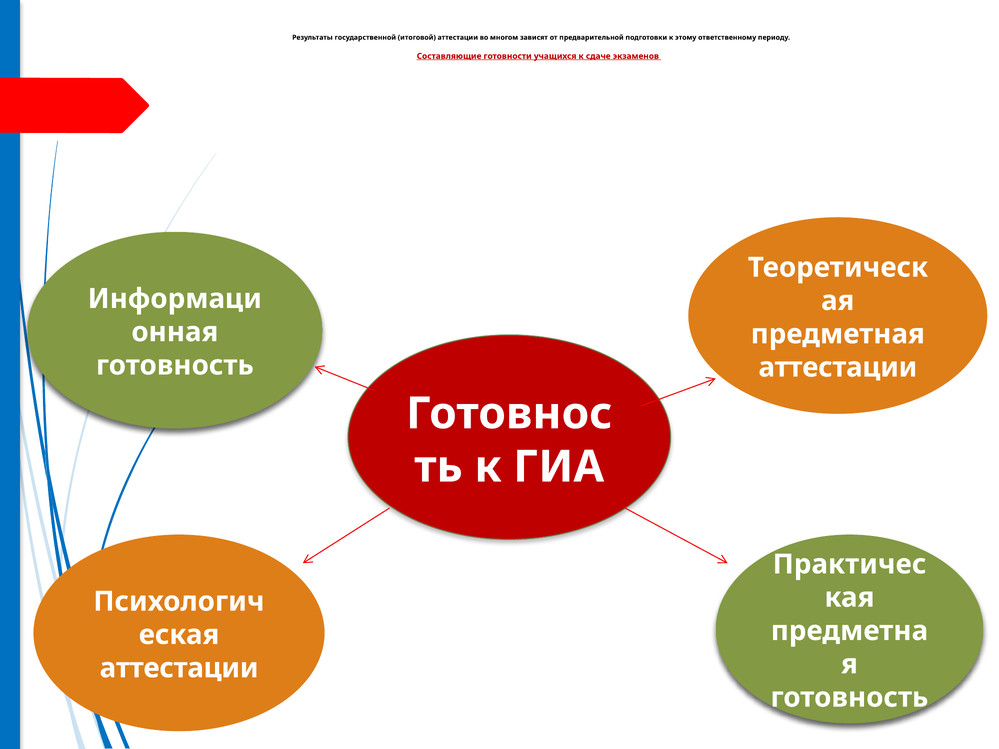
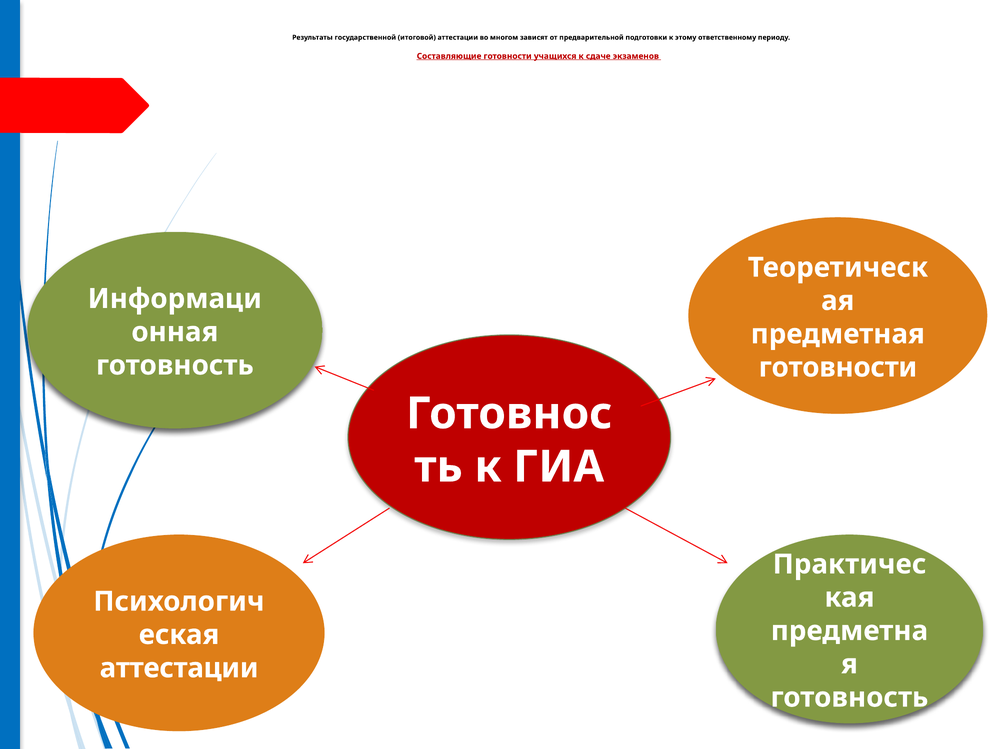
аттестации at (838, 368): аттестации -> готовности
